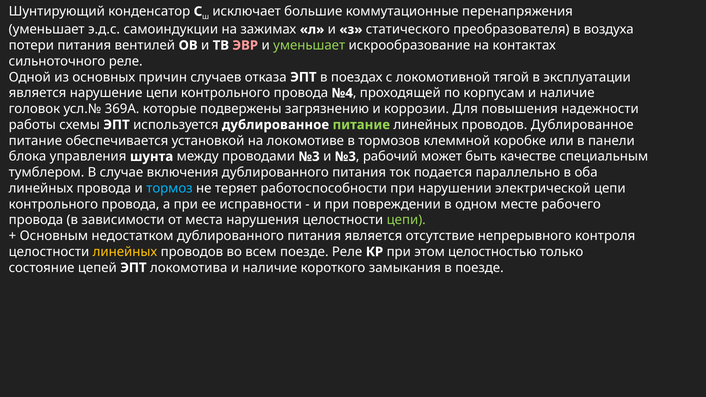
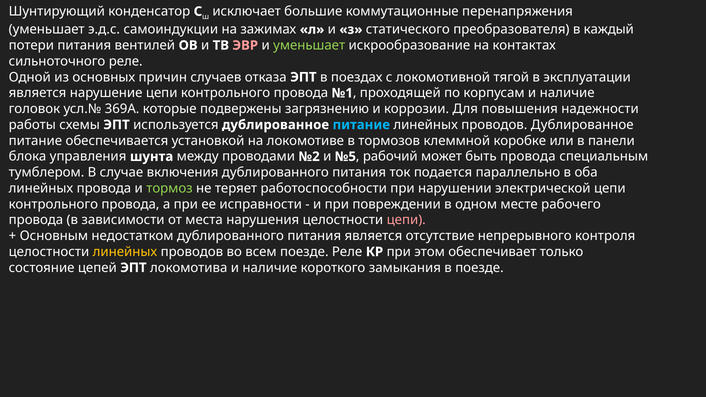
воздуха: воздуха -> каждый
№4: №4 -> №1
питание at (361, 125) colour: light green -> light blue
проводами №3: №3 -> №2
и №3: №3 -> №5
быть качестве: качестве -> провода
тормоз colour: light blue -> light green
цепи at (406, 220) colour: light green -> pink
целостностью: целостностью -> обеспечивает
